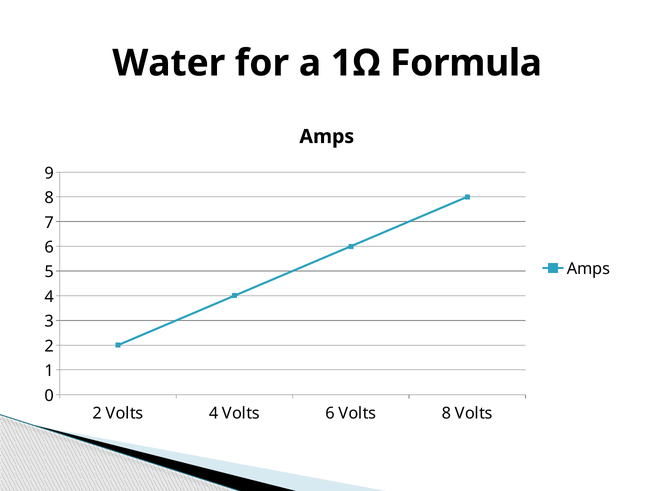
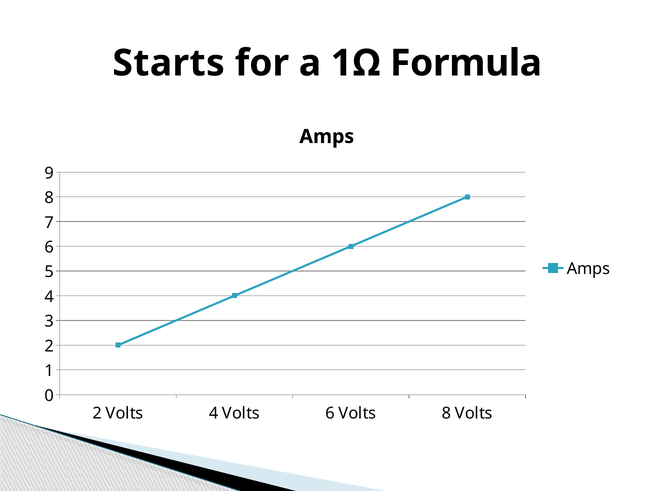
Water: Water -> Starts
